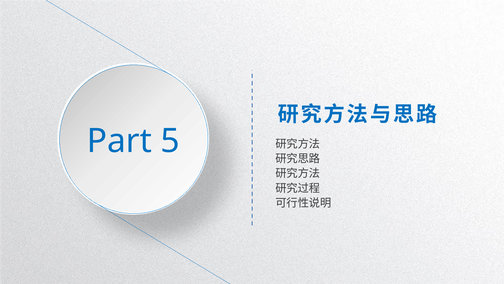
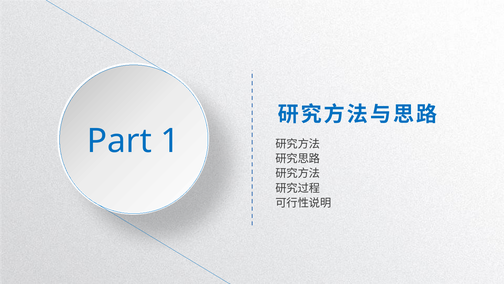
5: 5 -> 1
